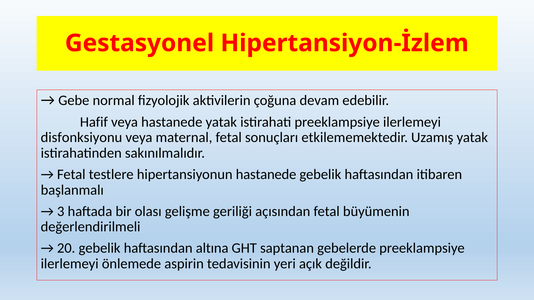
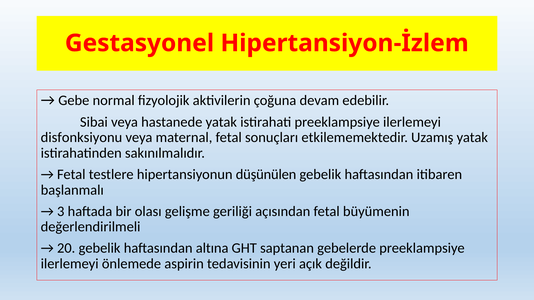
Hafif: Hafif -> Sibai
hipertansiyonun hastanede: hastanede -> düşünülen
